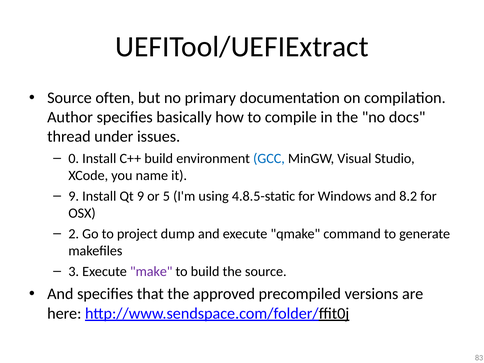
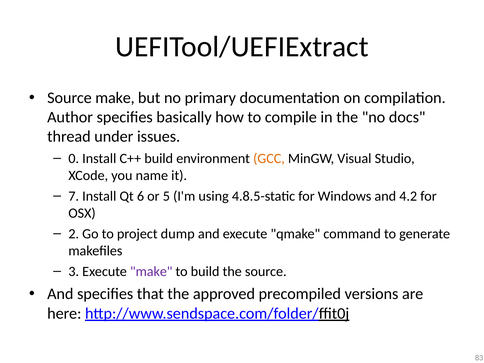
Source often: often -> make
GCC colour: blue -> orange
9 at (74, 196): 9 -> 7
Qt 9: 9 -> 6
8.2: 8.2 -> 4.2
